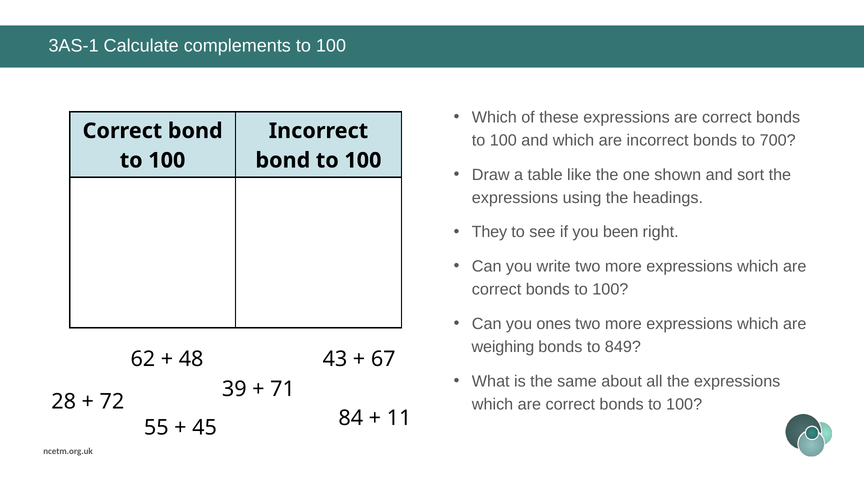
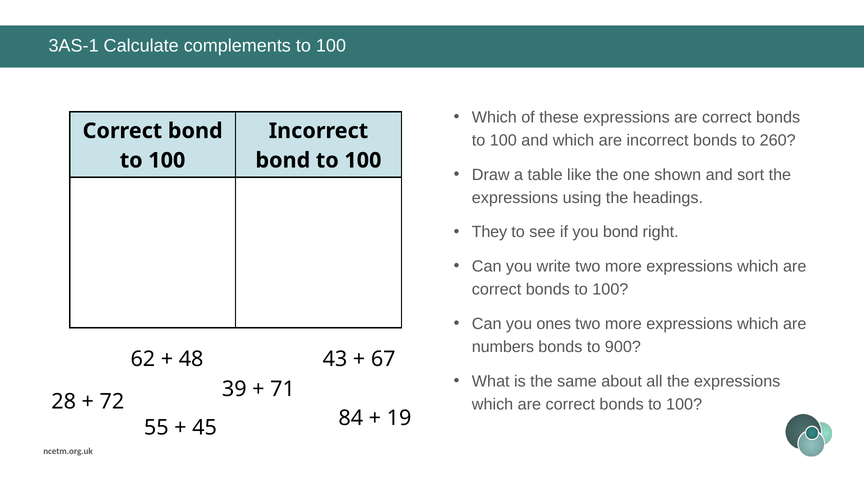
700: 700 -> 260
you been: been -> bond
weighing: weighing -> numbers
849: 849 -> 900
11: 11 -> 19
